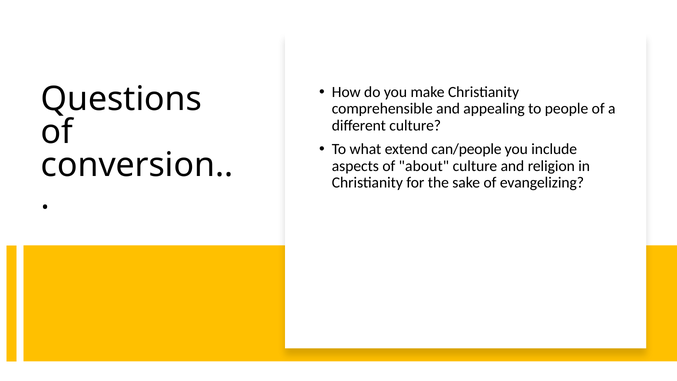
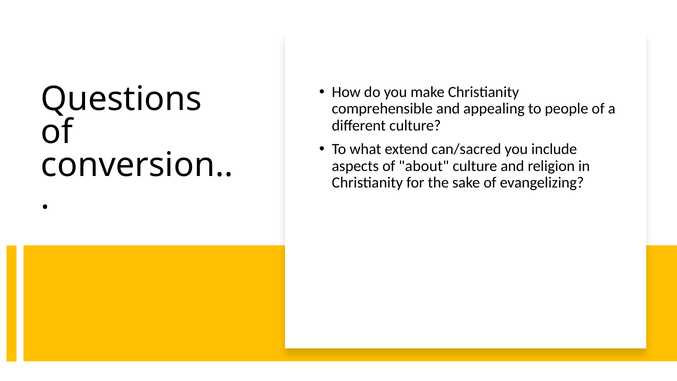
can/people: can/people -> can/sacred
